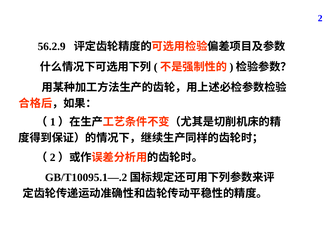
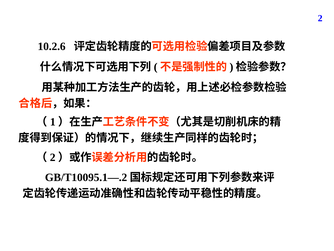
56.2.9: 56.2.9 -> 10.2.6
